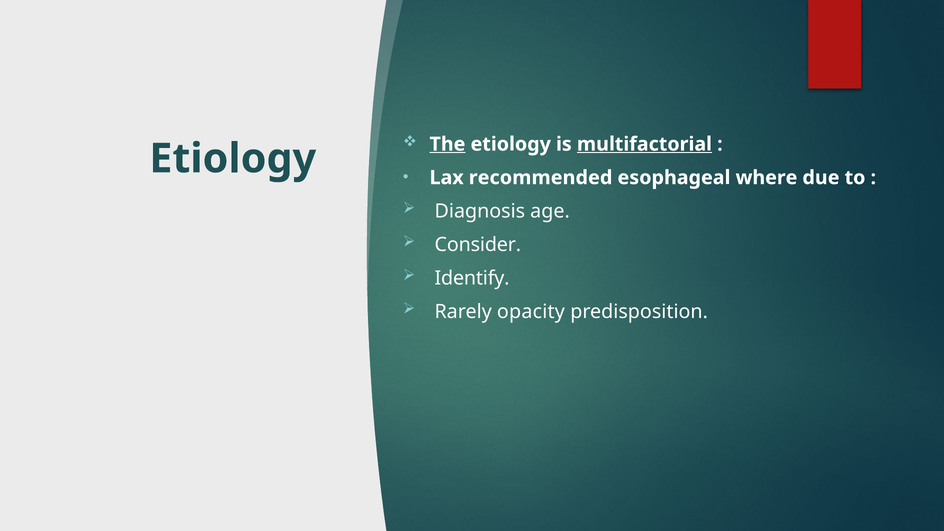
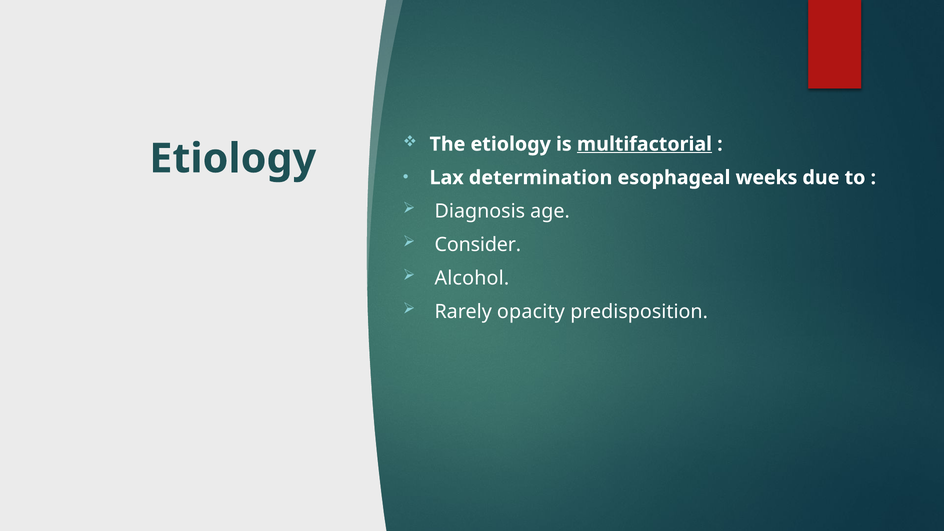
The underline: present -> none
recommended: recommended -> determination
where: where -> weeks
Identify: Identify -> Alcohol
